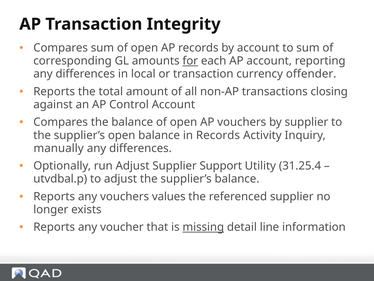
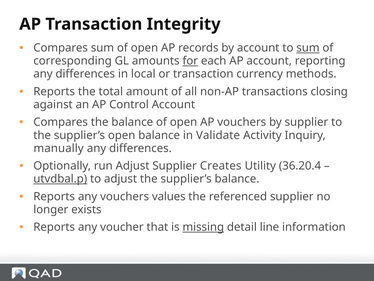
sum at (308, 48) underline: none -> present
offender: offender -> methods
in Records: Records -> Validate
Support: Support -> Creates
31.25.4: 31.25.4 -> 36.20.4
utvdbal.p underline: none -> present
